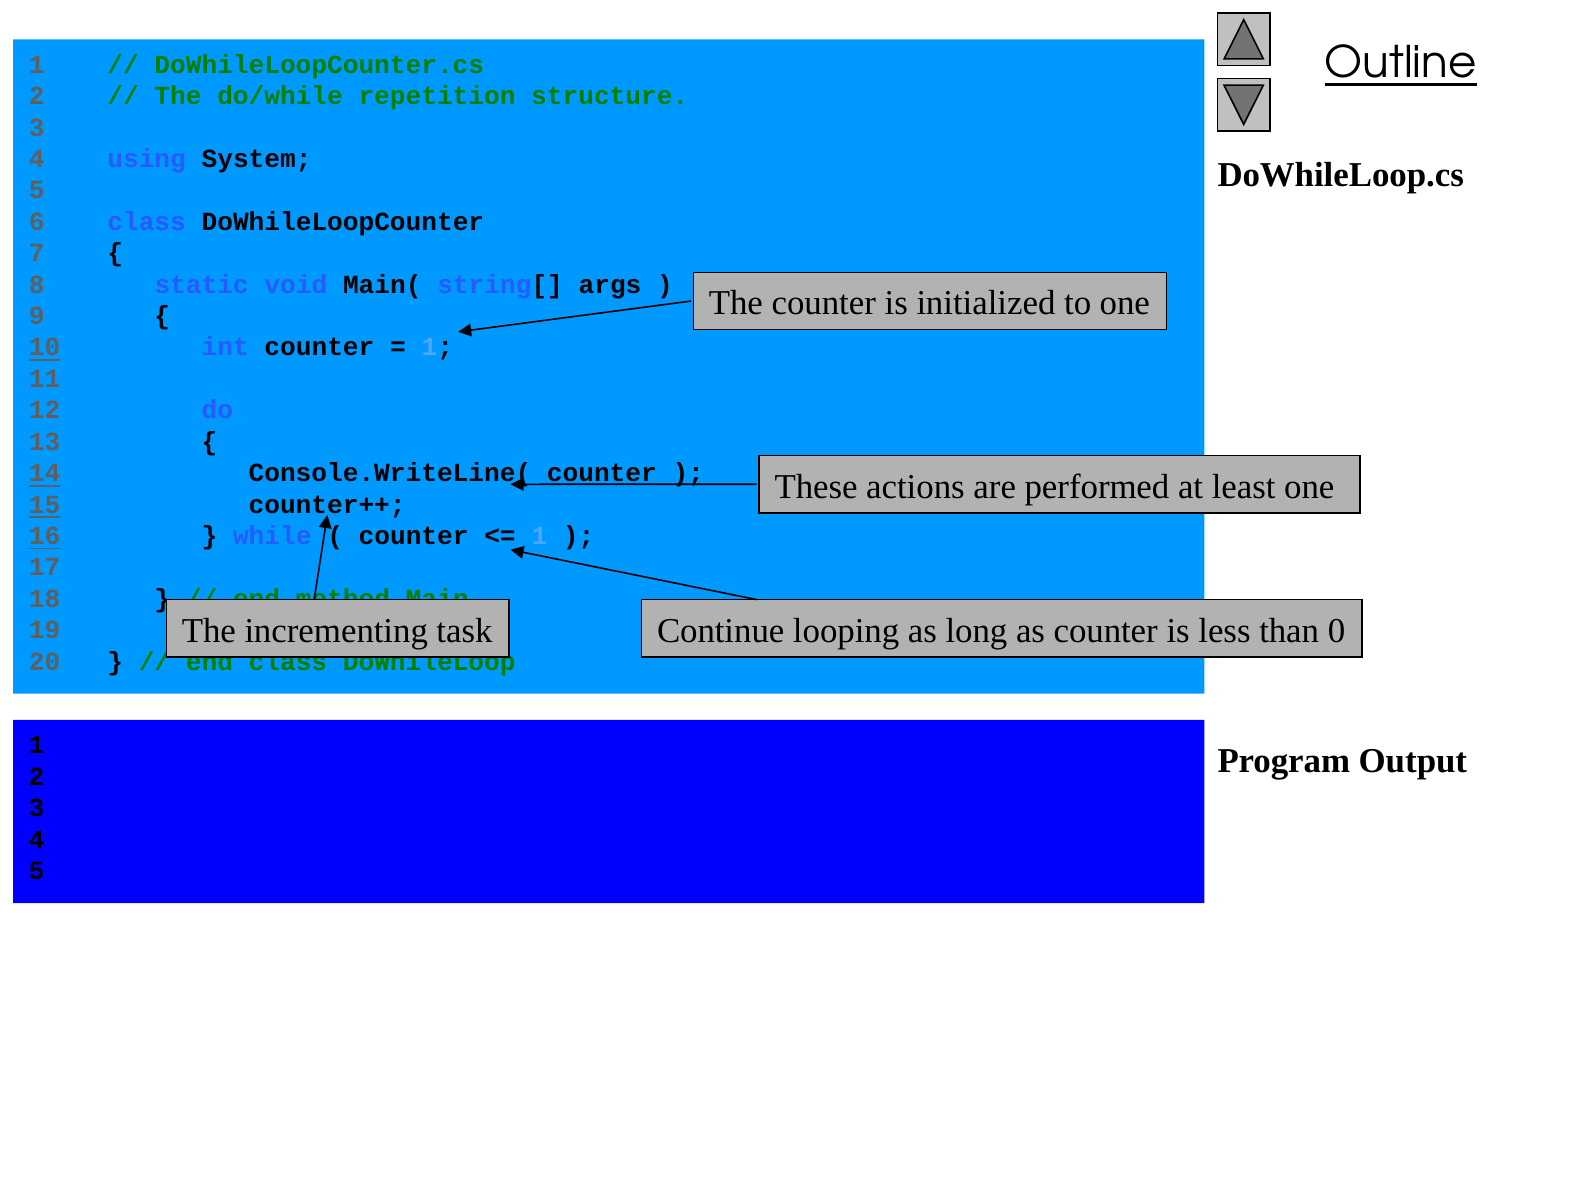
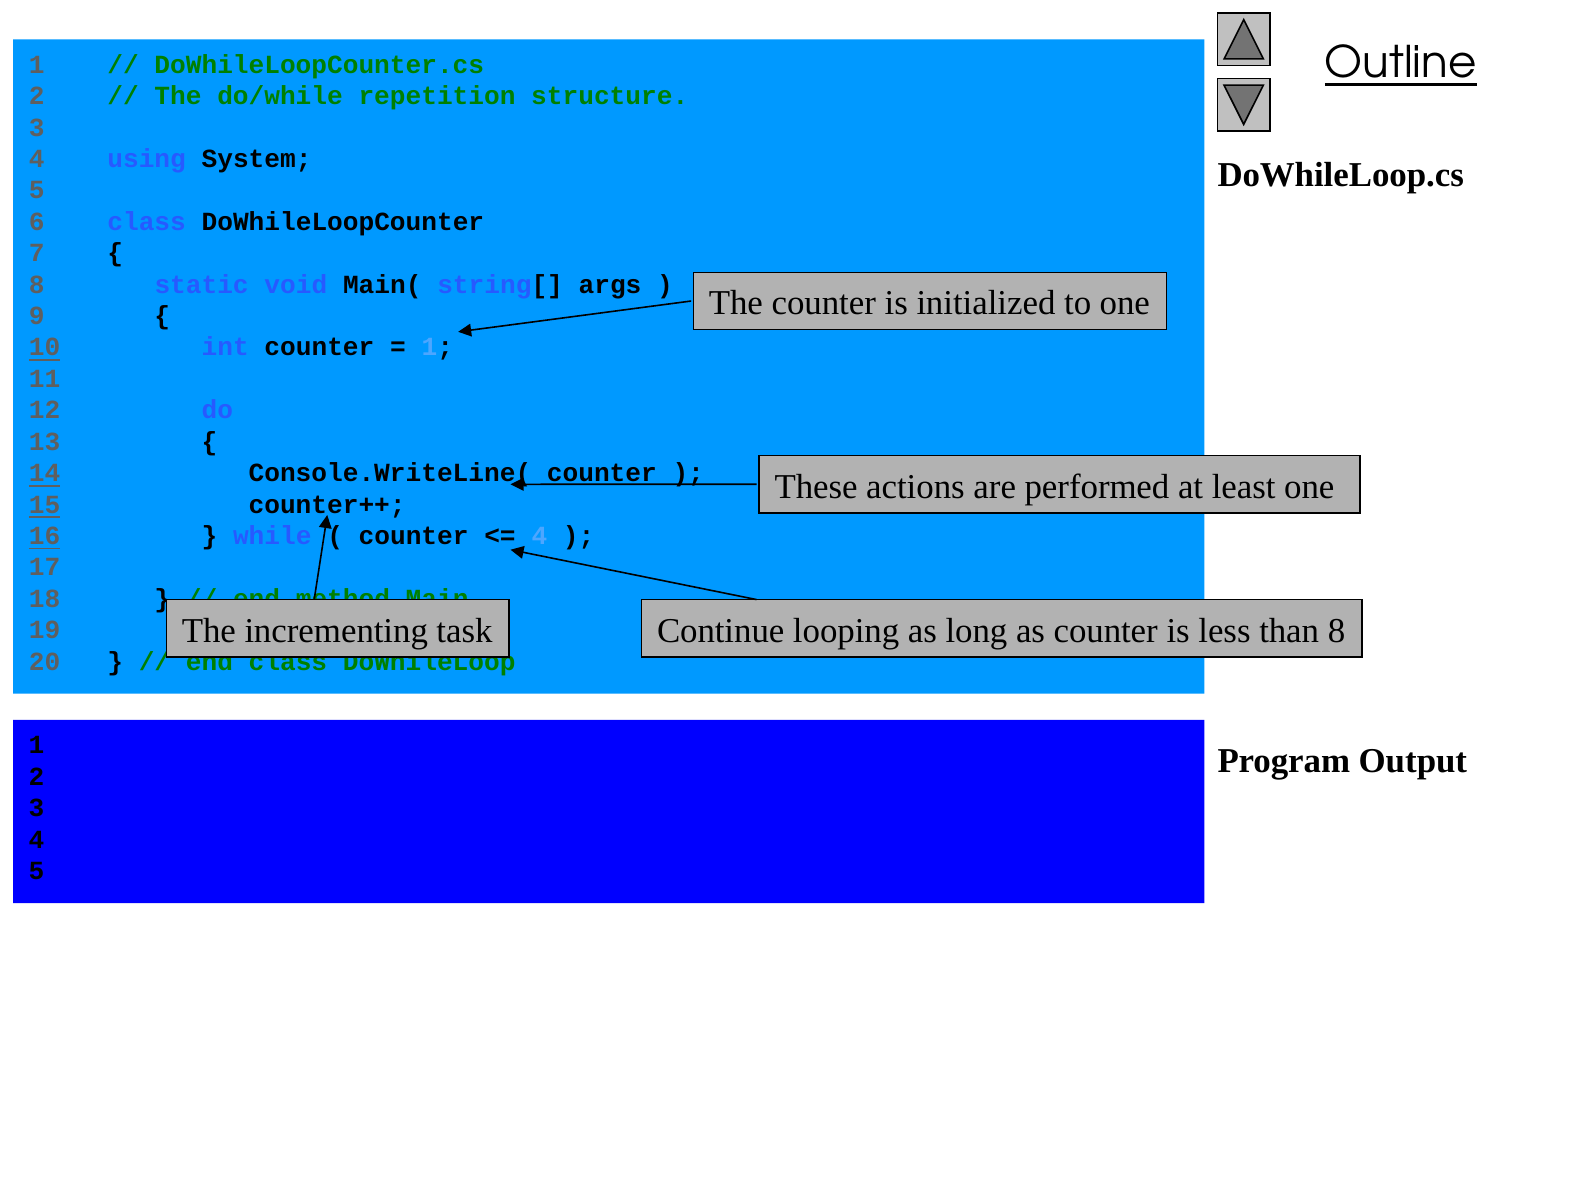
1 at (539, 536): 1 -> 4
than 0: 0 -> 8
